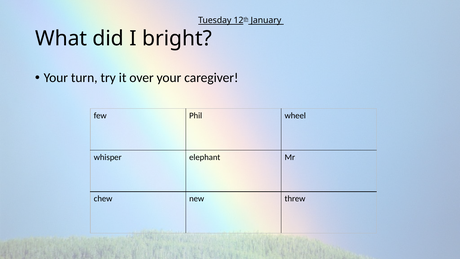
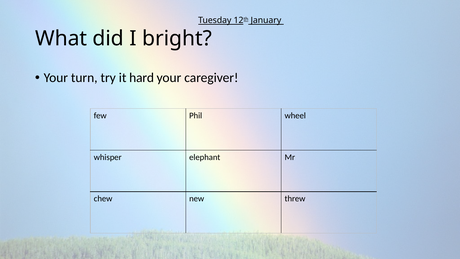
over: over -> hard
